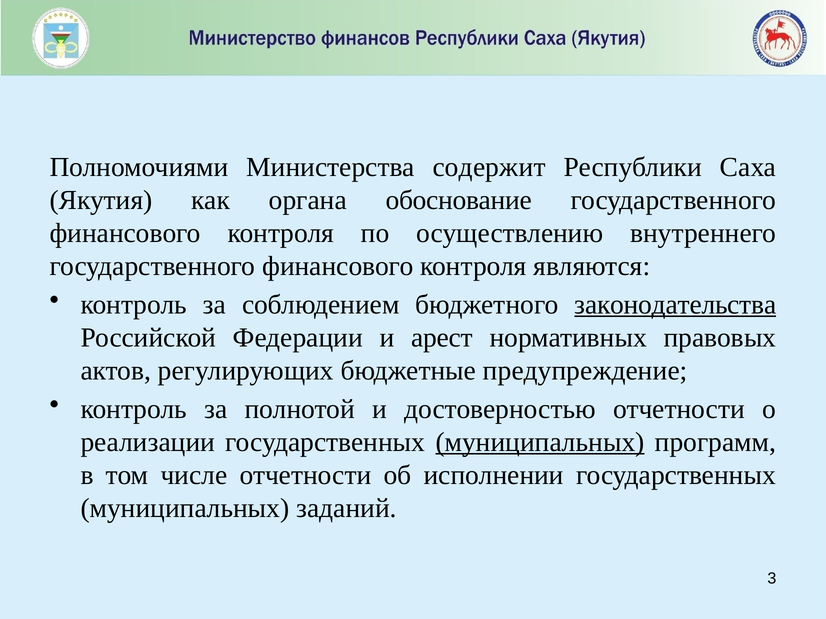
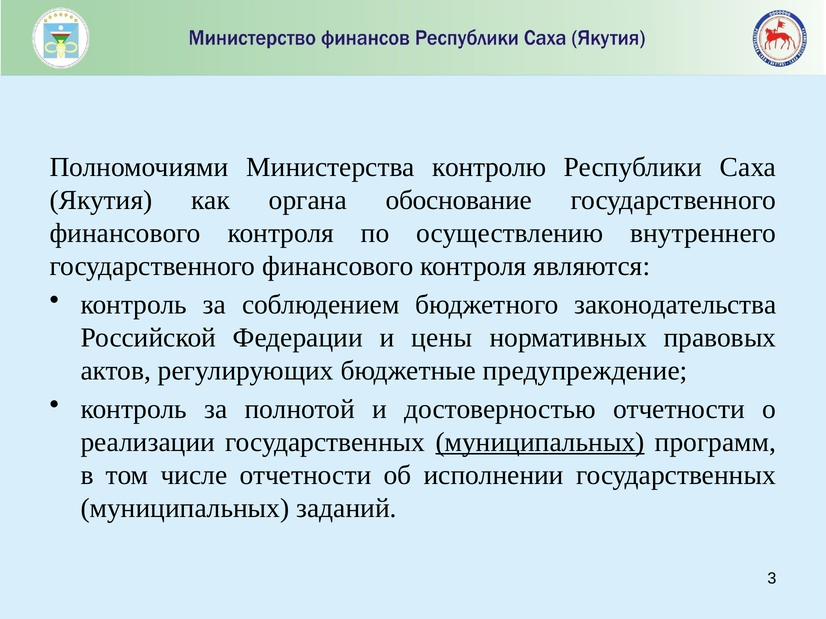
содержит: содержит -> контролю
законодательства underline: present -> none
арест: арест -> цены
